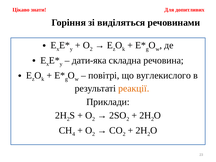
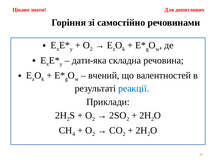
виділяться: виділяться -> самостійно
повітрі: повітрі -> вчений
вуглекислого: вуглекислого -> валентностей
реакції colour: orange -> blue
